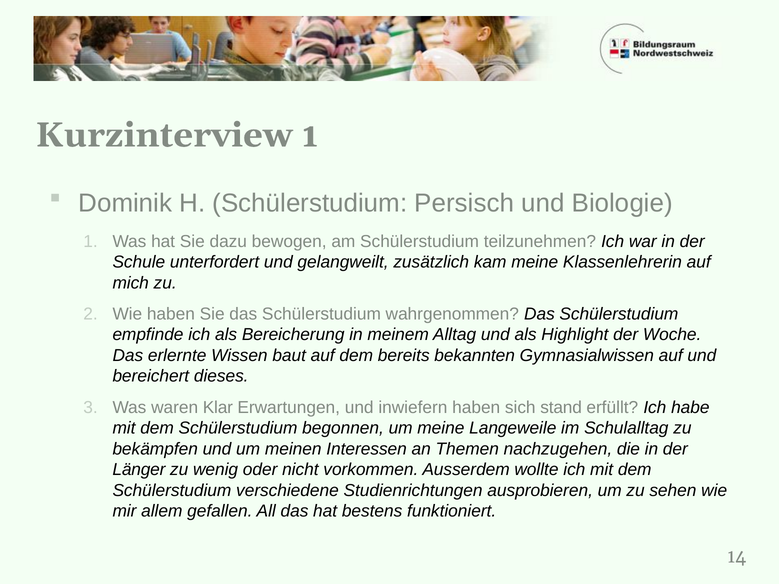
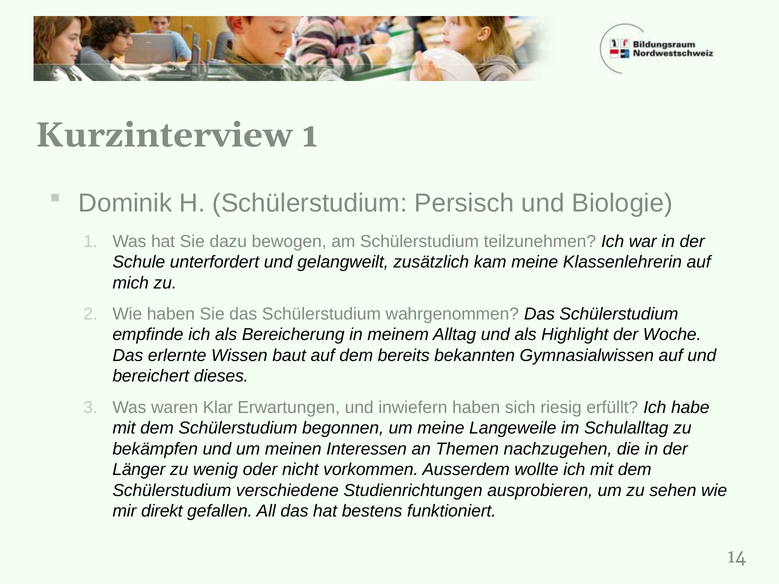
stand: stand -> riesig
allem: allem -> direkt
